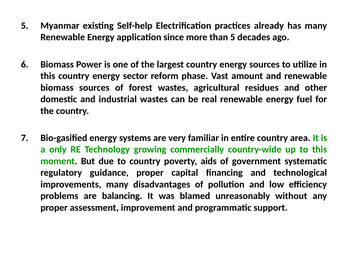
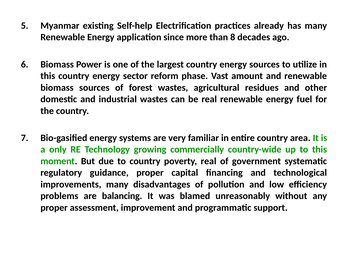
than 5: 5 -> 8
poverty aids: aids -> real
